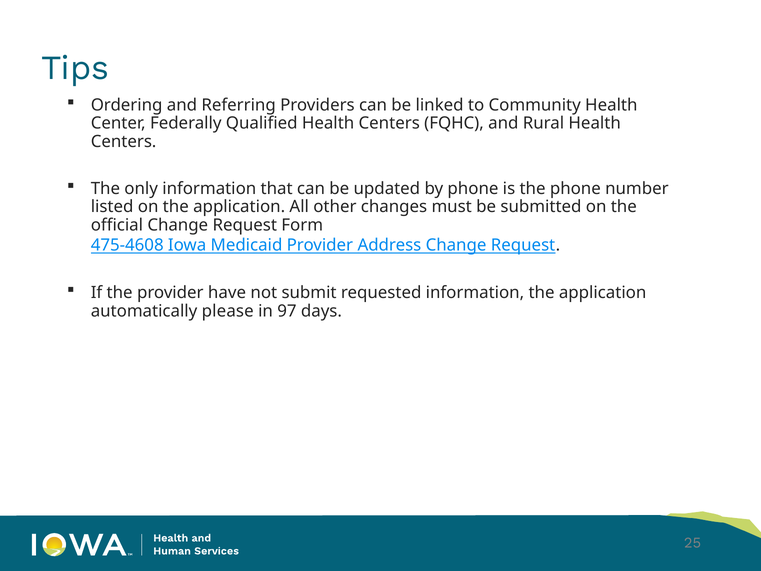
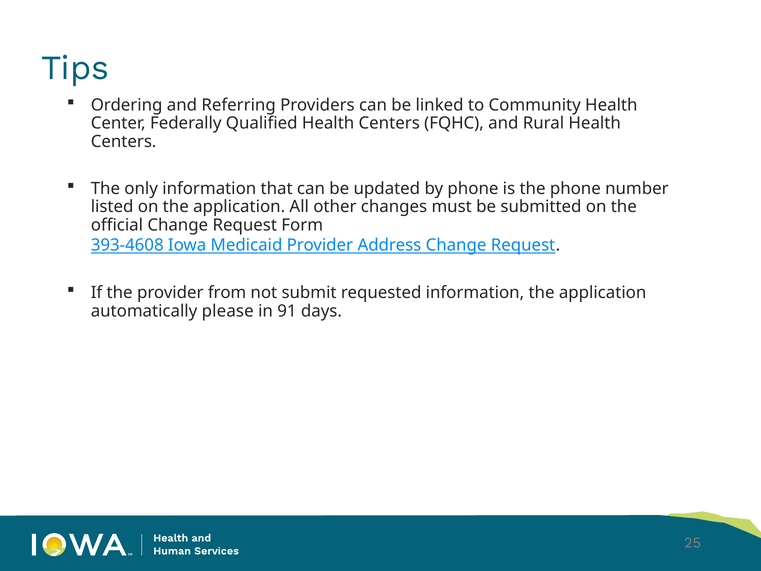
475-4608: 475-4608 -> 393-4608
have: have -> from
97: 97 -> 91
